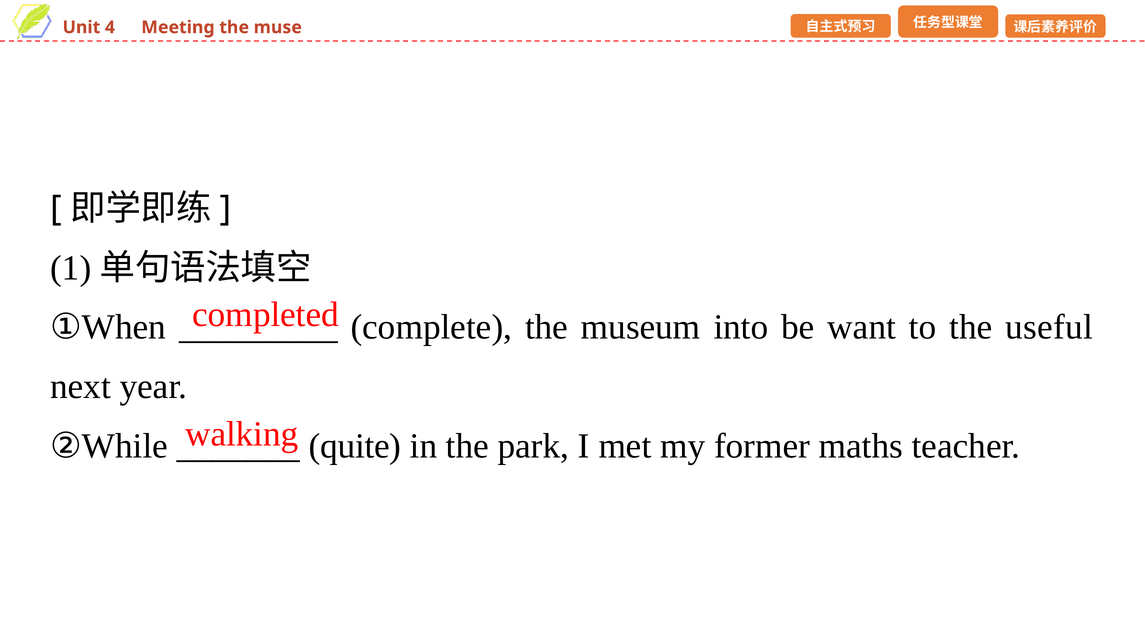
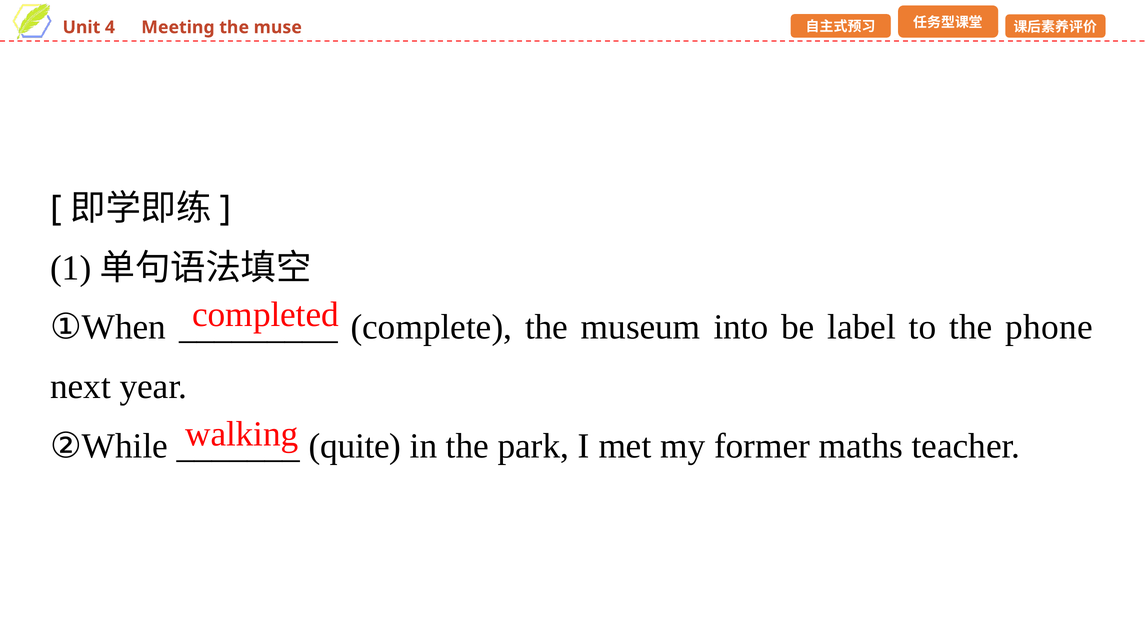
want: want -> label
useful: useful -> phone
